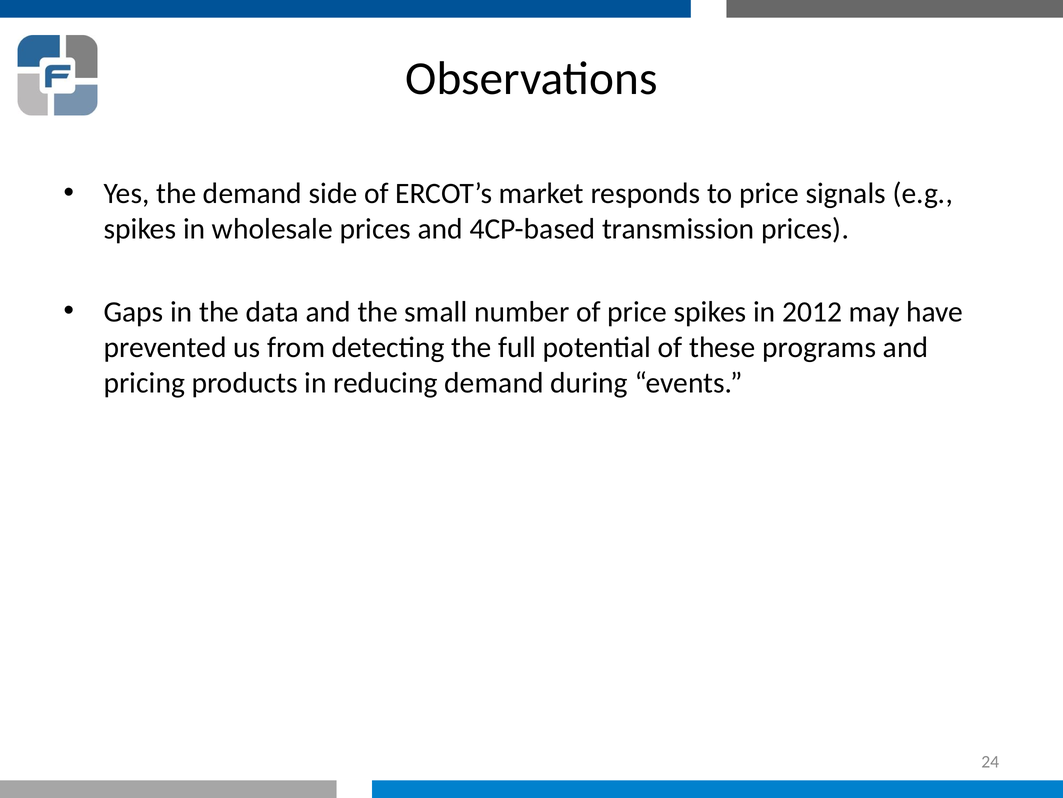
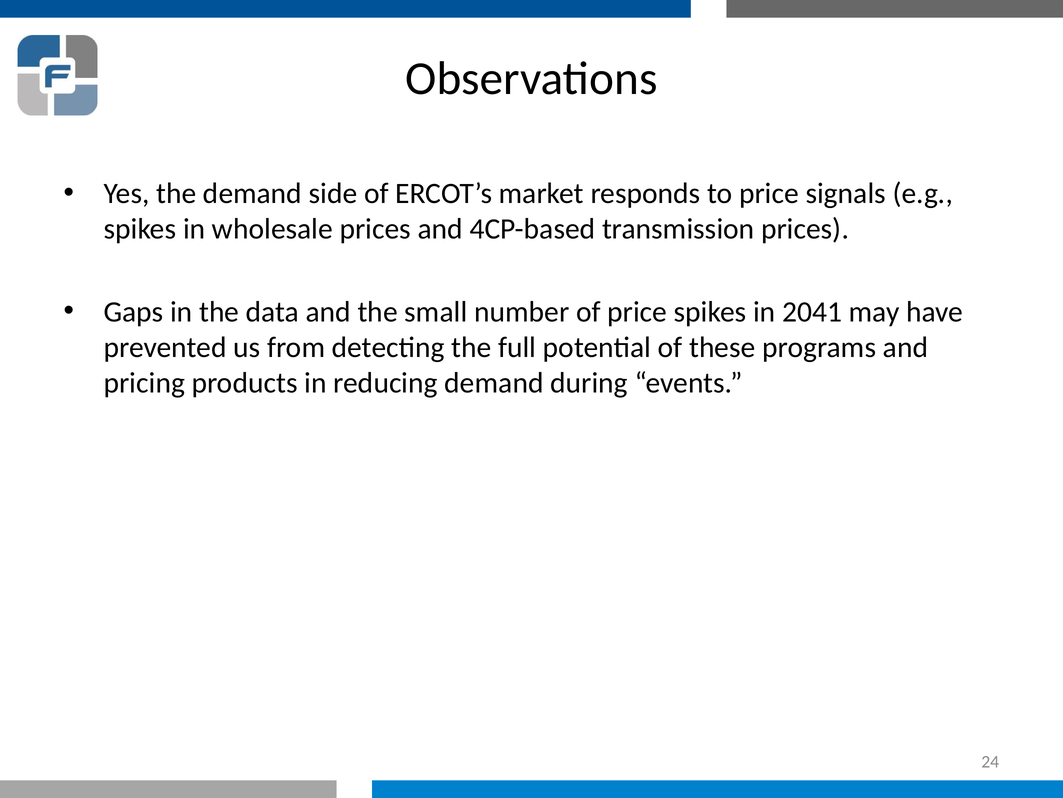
2012: 2012 -> 2041
